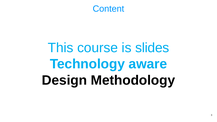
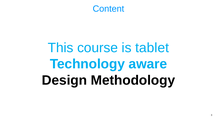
slides: slides -> tablet
